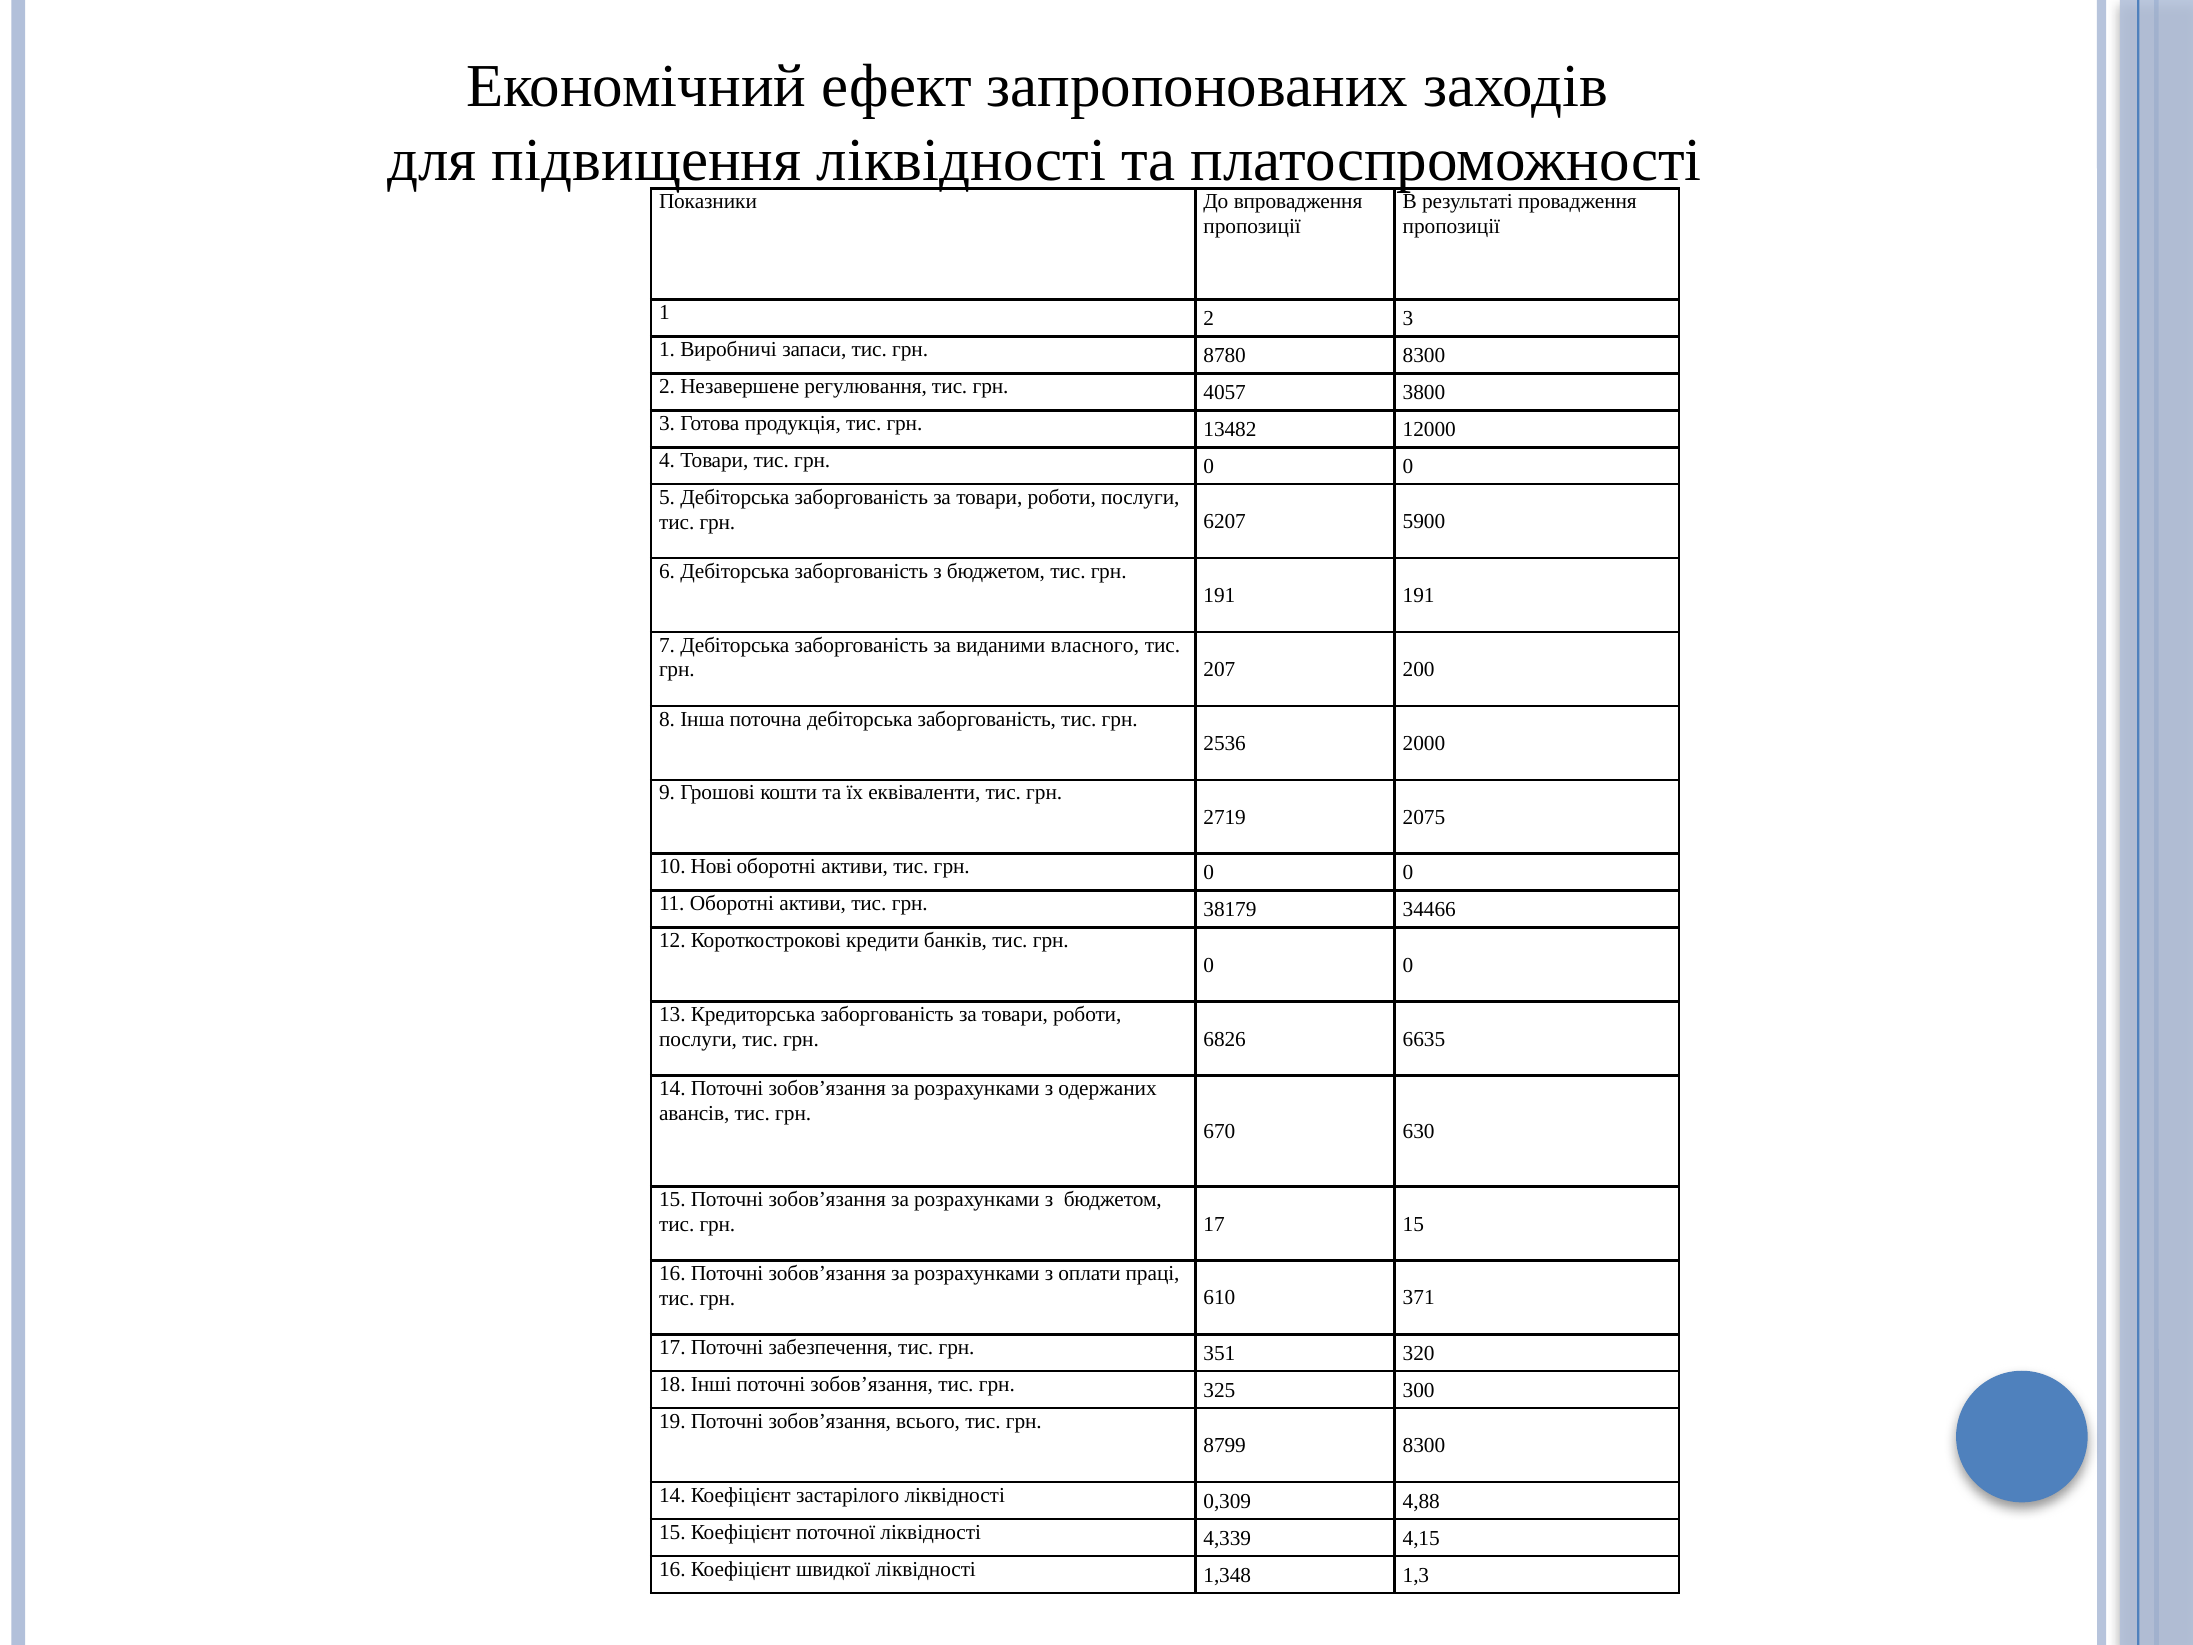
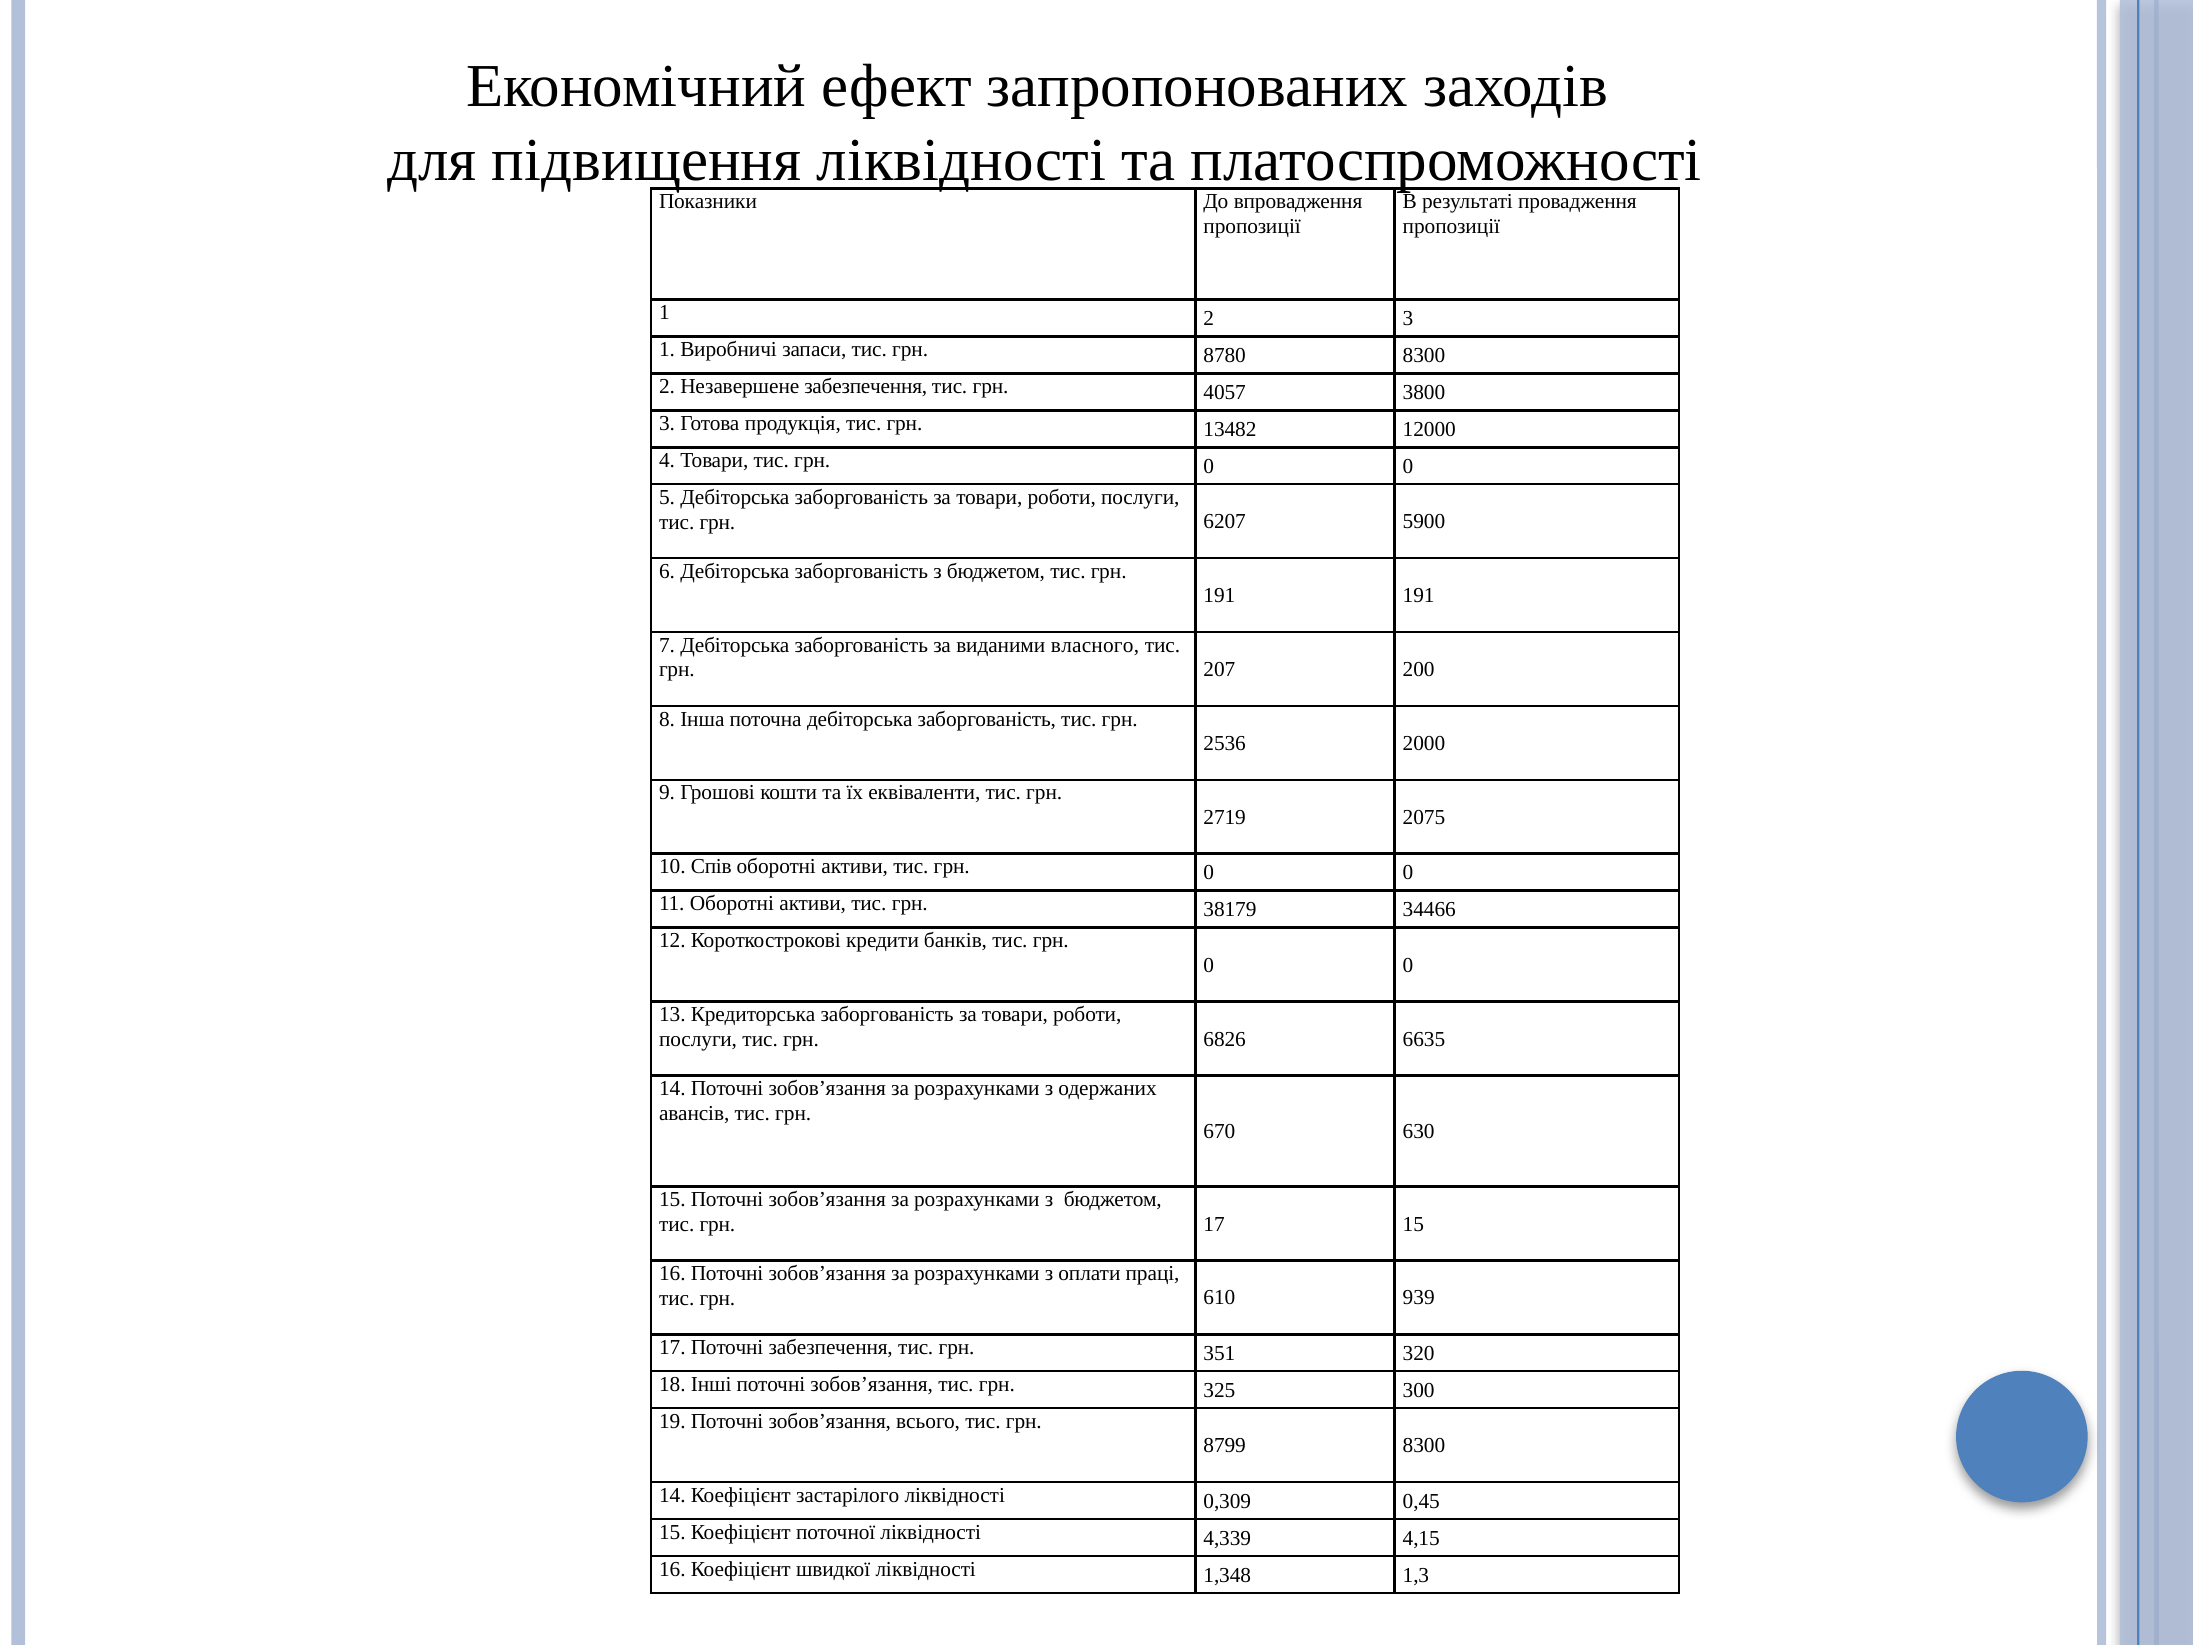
Незавершене регулювання: регулювання -> забезпечення
Нові: Нові -> Спів
371: 371 -> 939
4,88: 4,88 -> 0,45
